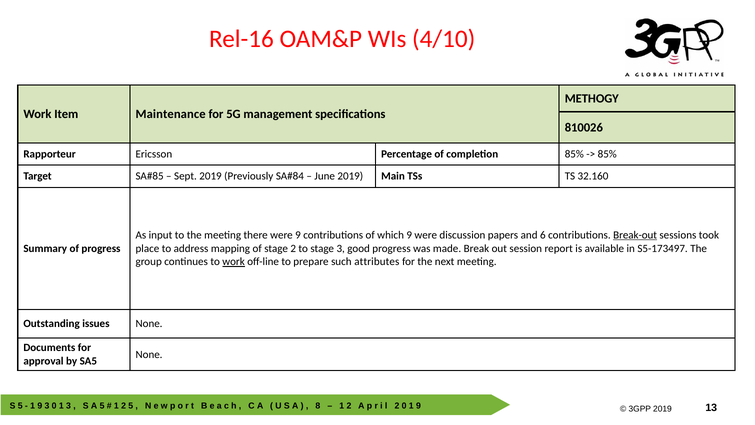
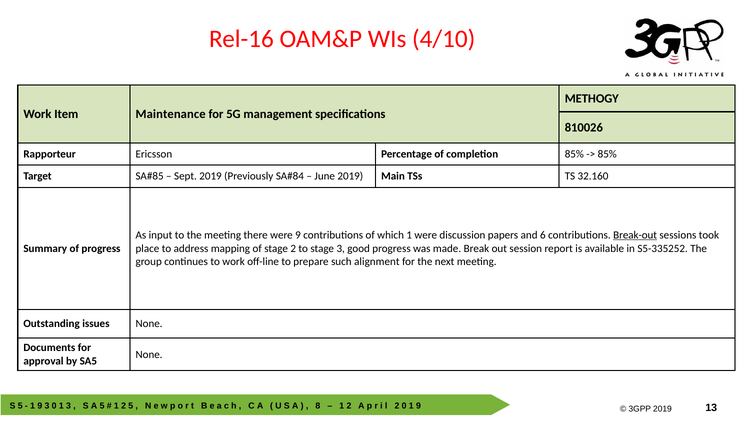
which 9: 9 -> 1
S5-173497: S5-173497 -> S5-335252
work at (234, 262) underline: present -> none
attributes: attributes -> alignment
